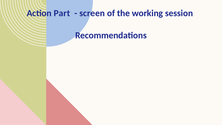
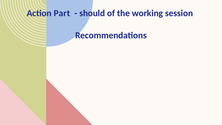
screen: screen -> should
